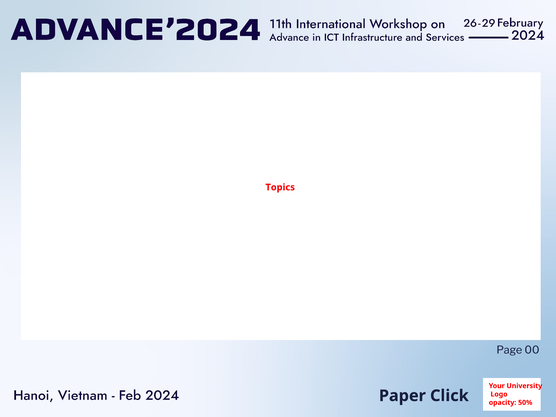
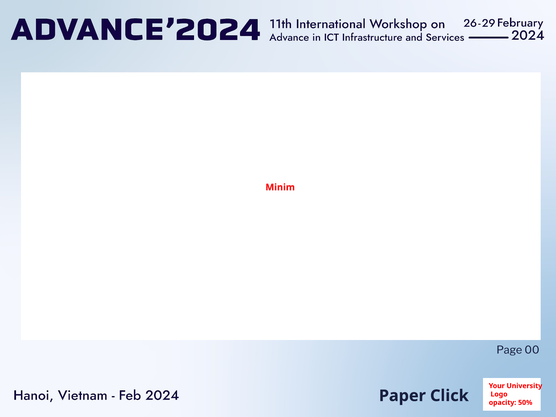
Topics: Topics -> Minim
